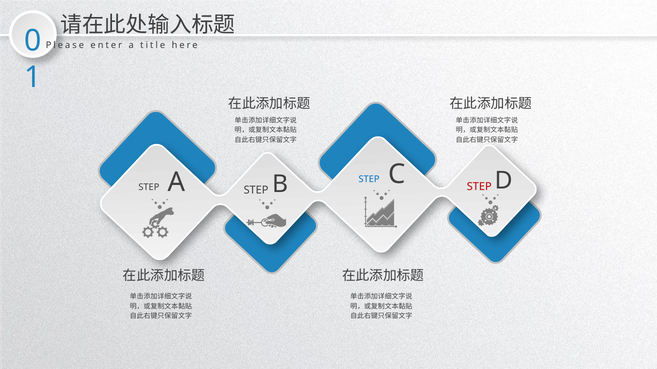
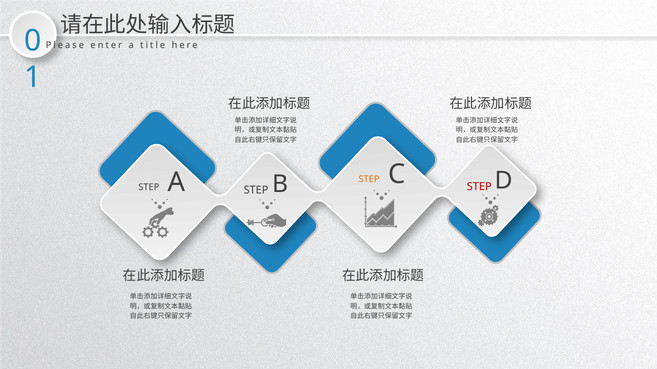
STEP at (369, 179) colour: blue -> orange
